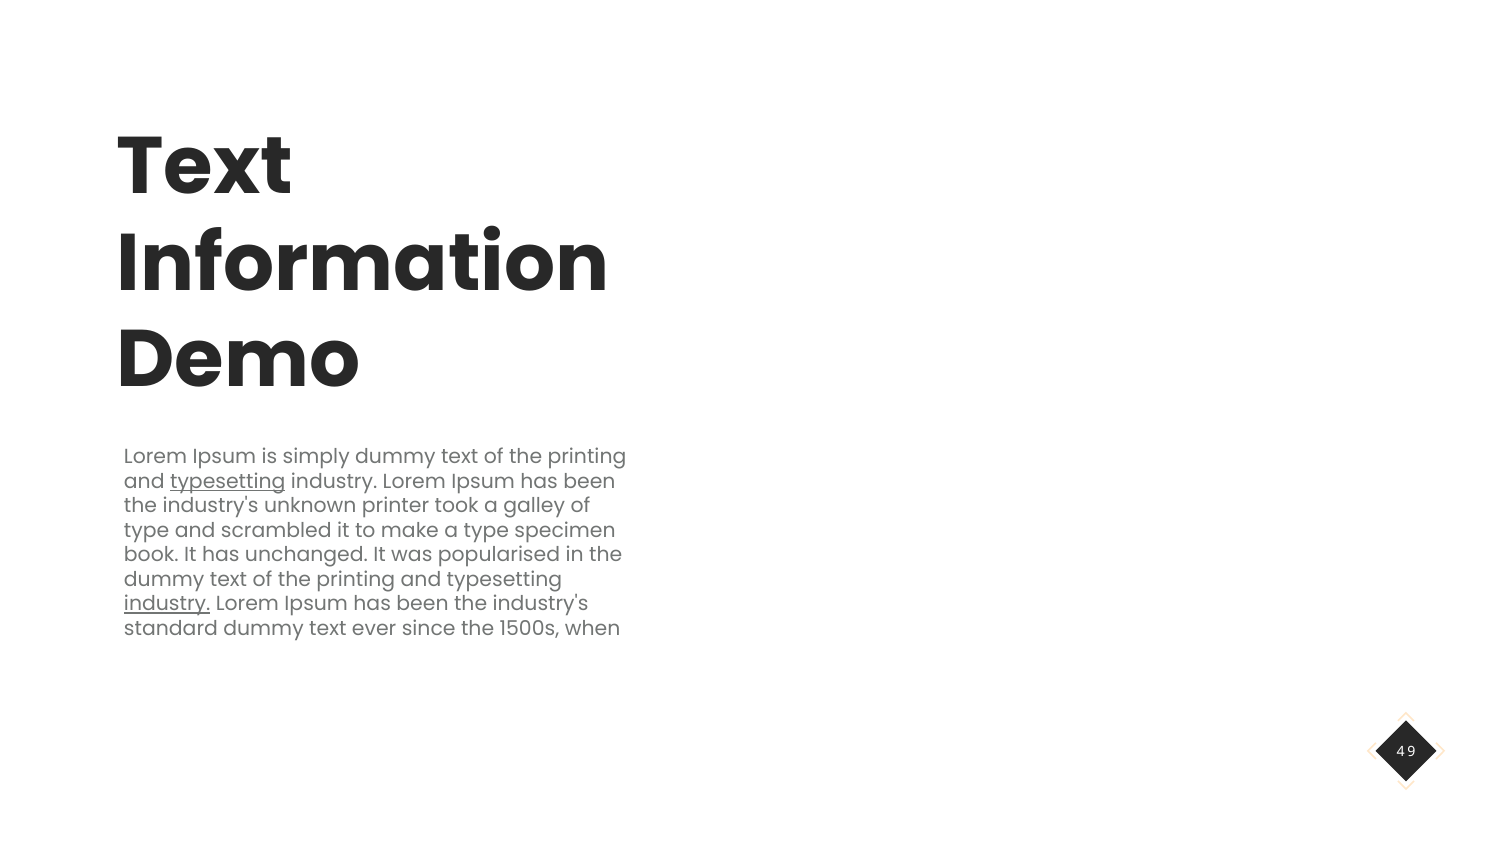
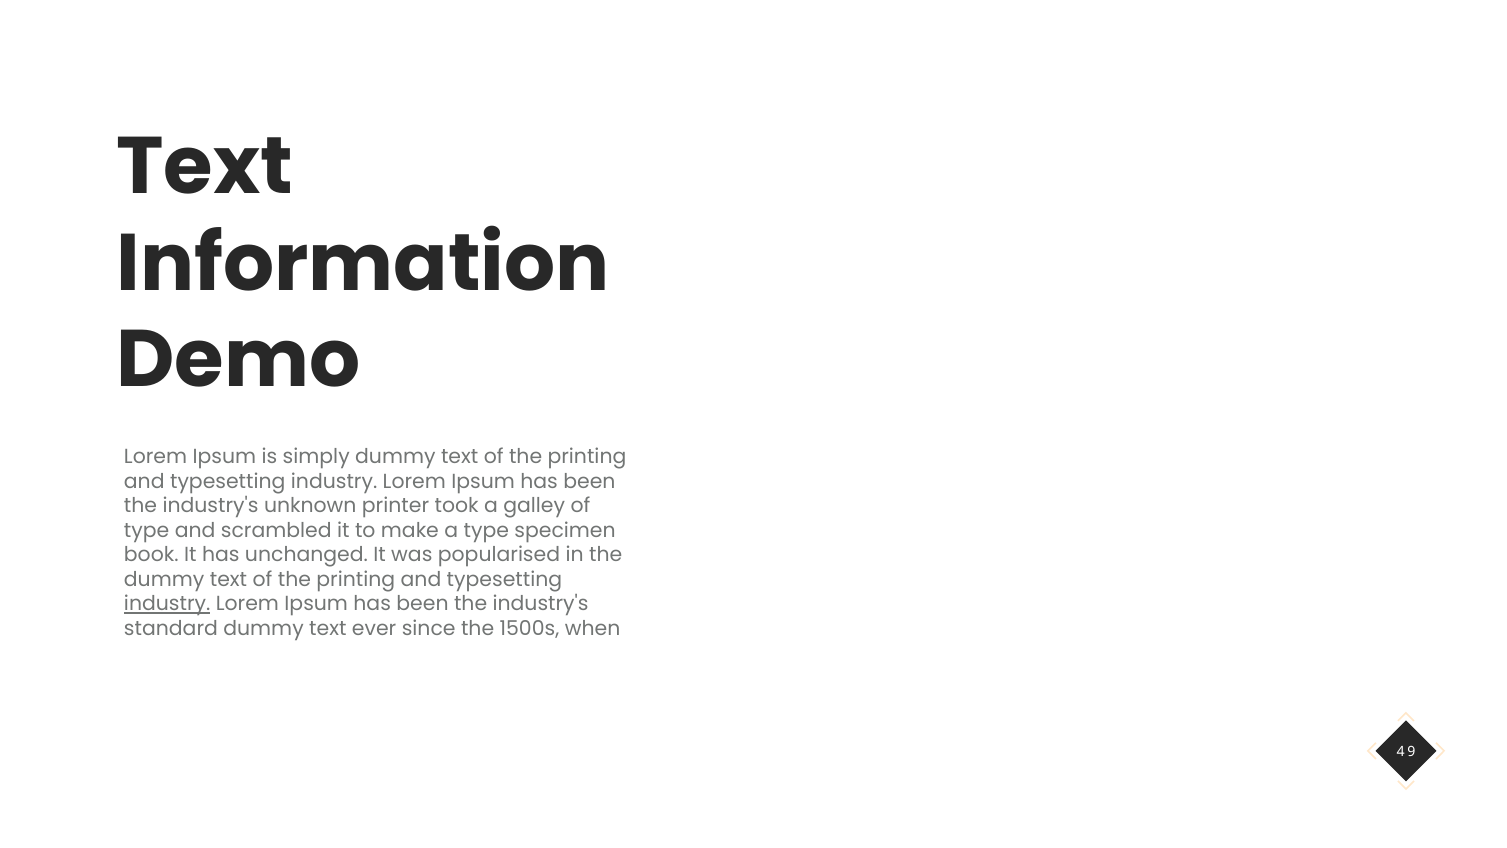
typesetting at (228, 481) underline: present -> none
